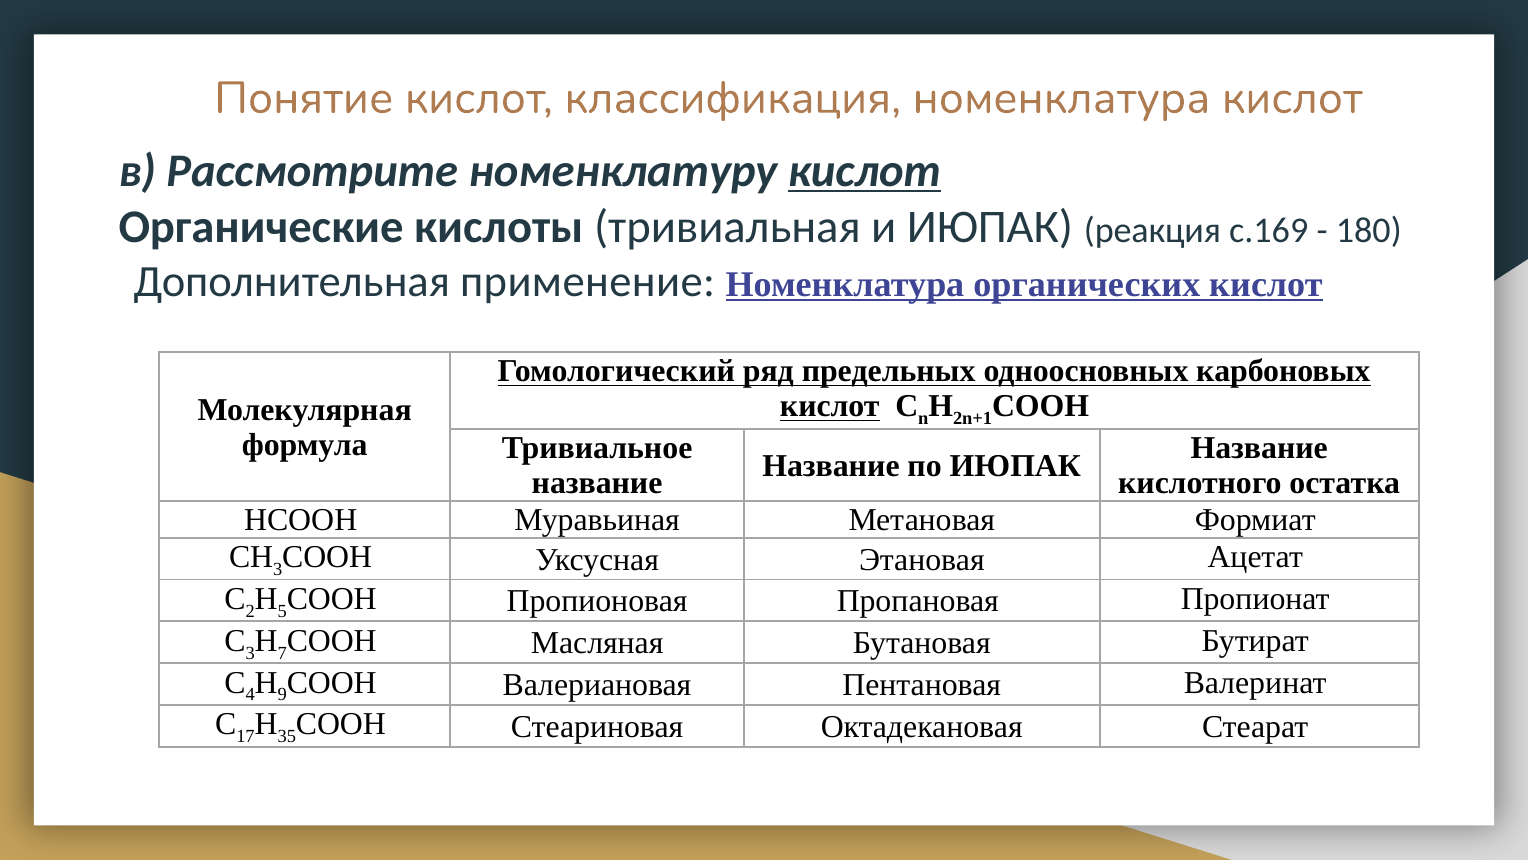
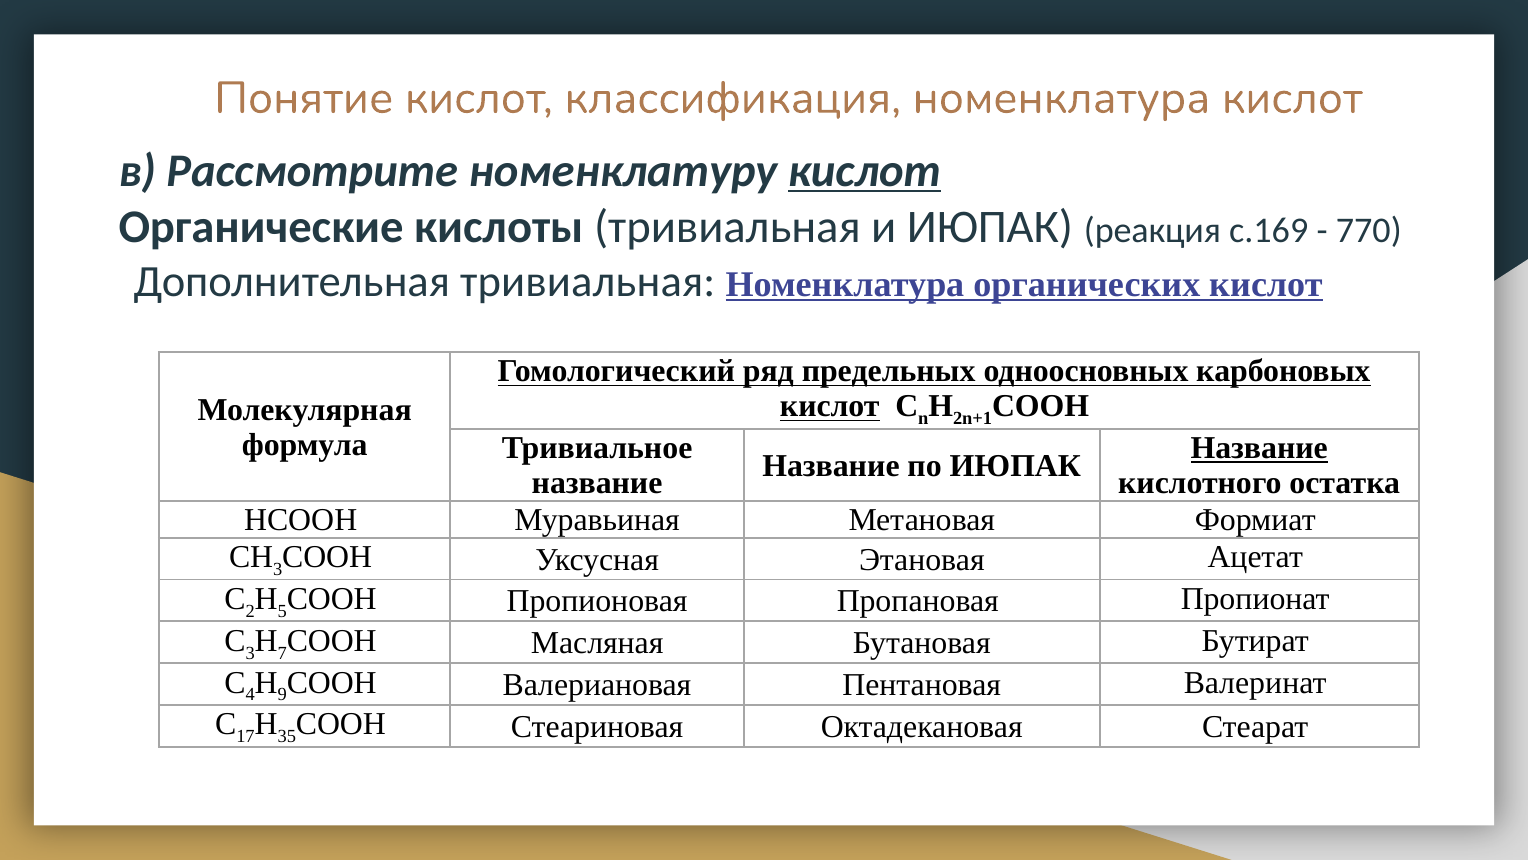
180: 180 -> 770
Дополнительная применение: применение -> тривиальная
Название at (1259, 448) underline: none -> present
